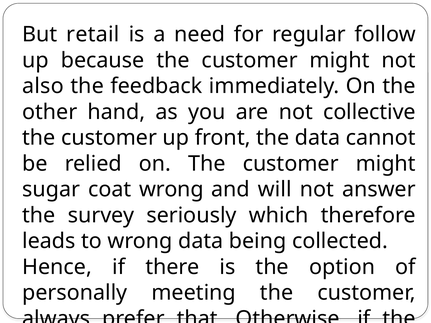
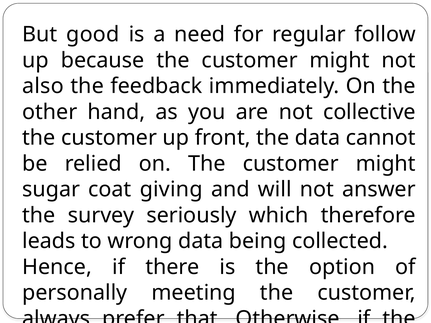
retail: retail -> good
coat wrong: wrong -> giving
